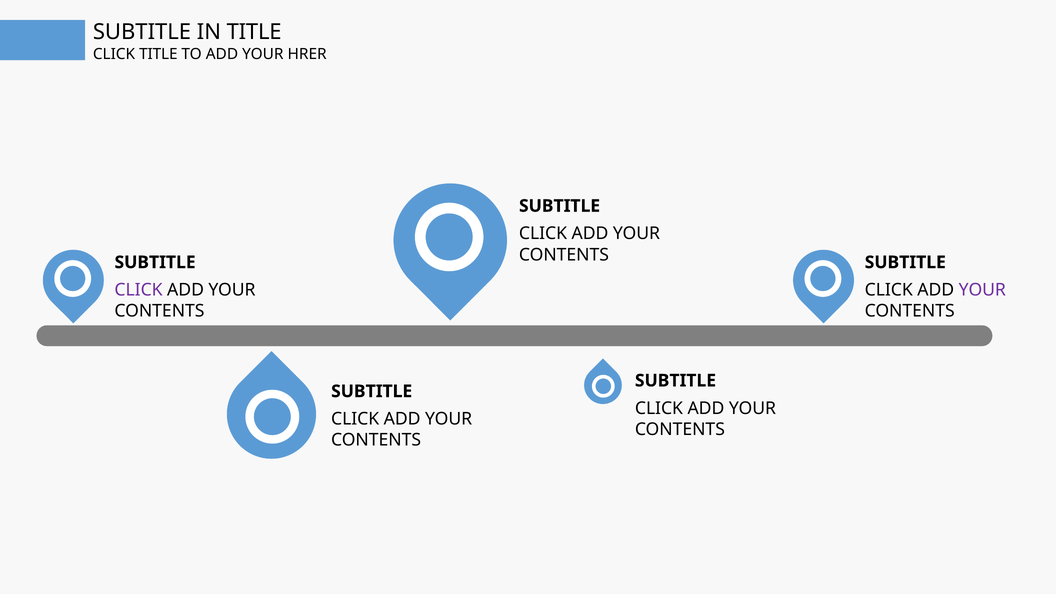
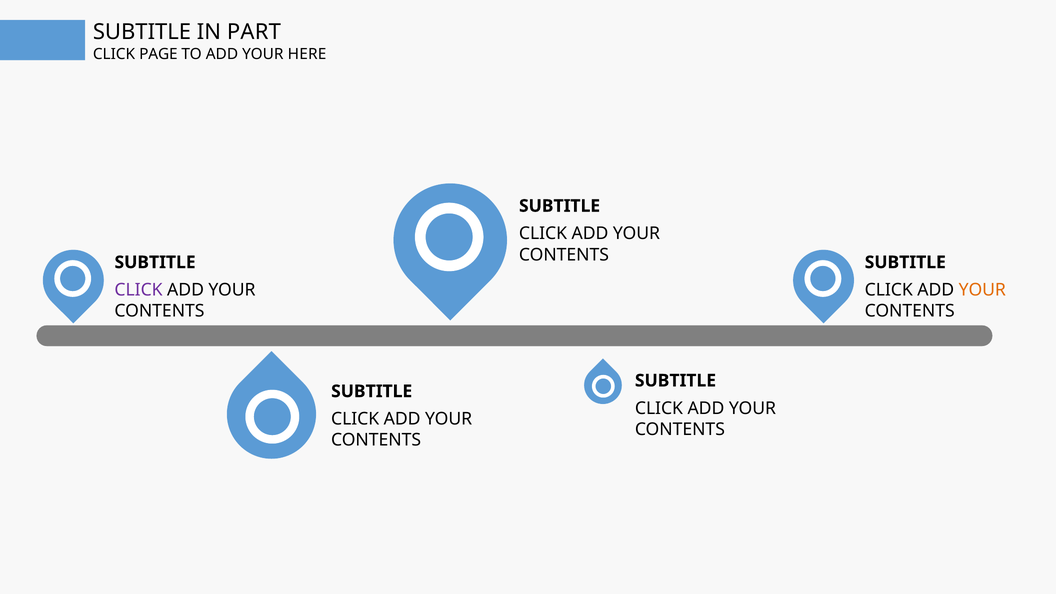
IN TITLE: TITLE -> PART
CLICK TITLE: TITLE -> PAGE
HRER: HRER -> HERE
YOUR at (982, 290) colour: purple -> orange
